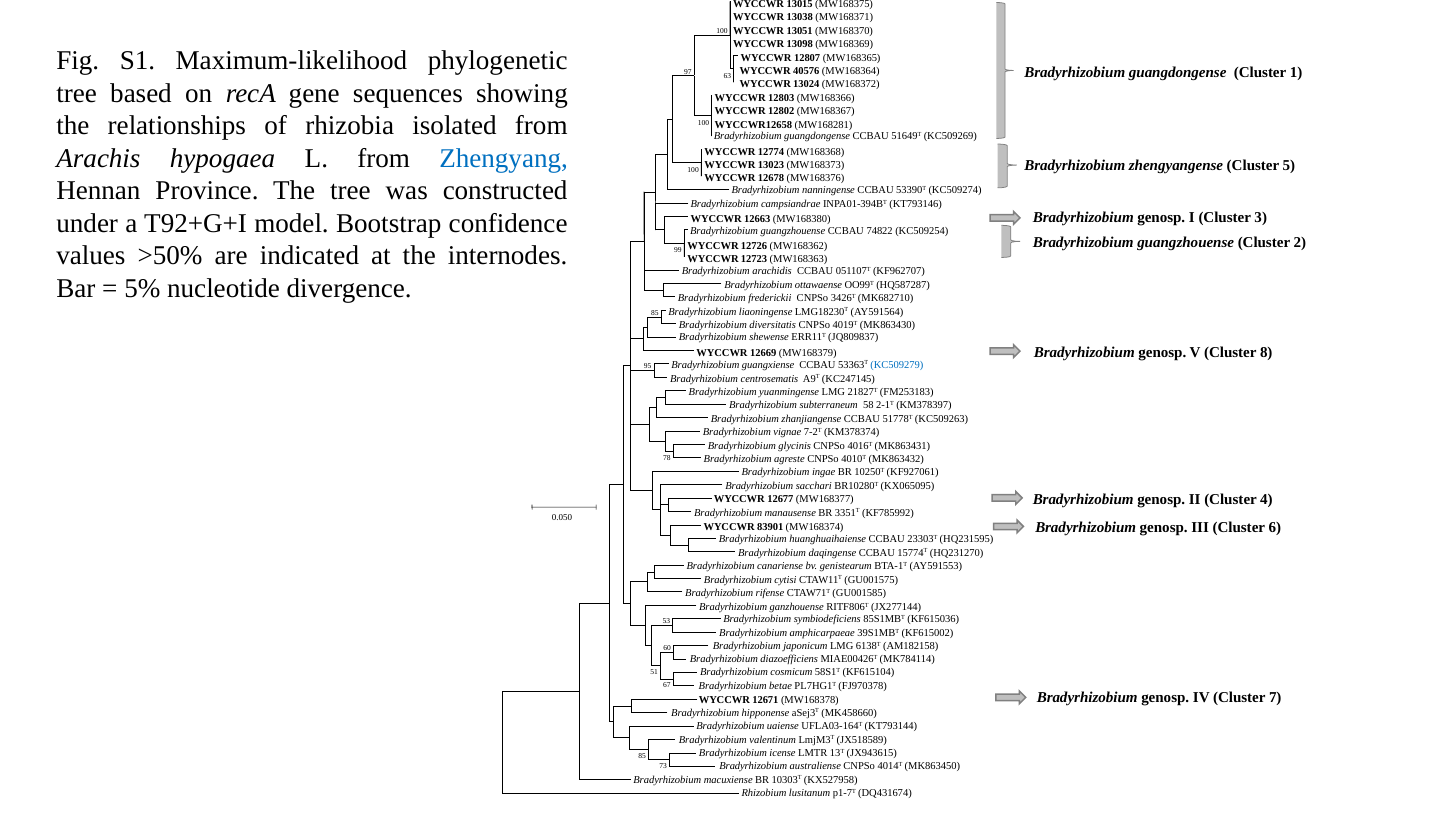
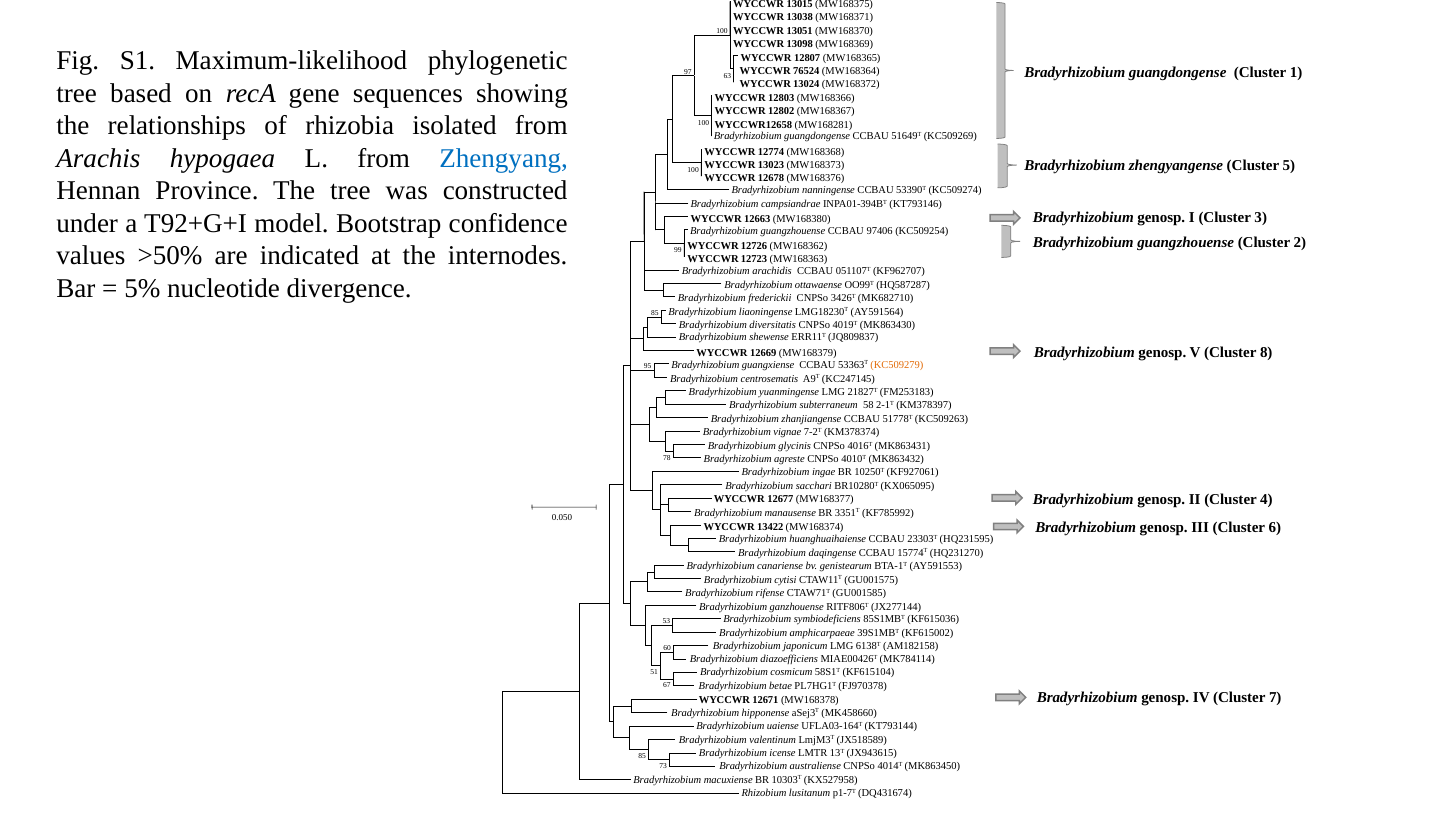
40576: 40576 -> 76524
74822: 74822 -> 97406
KC509279 colour: blue -> orange
83901: 83901 -> 13422
